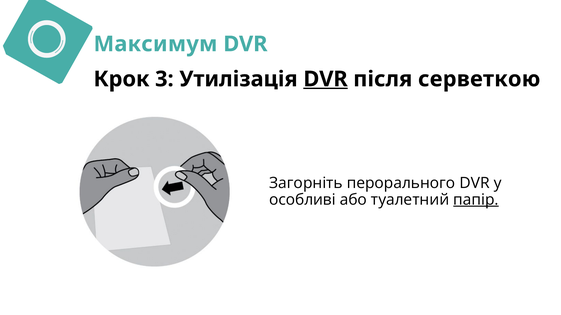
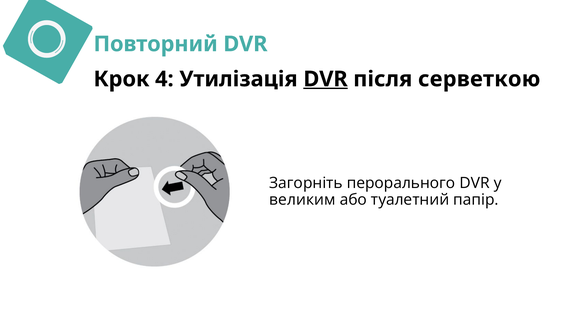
Максимум: Максимум -> Повторний
3: 3 -> 4
особливі: особливі -> великим
папір underline: present -> none
